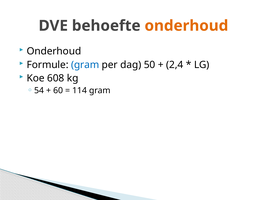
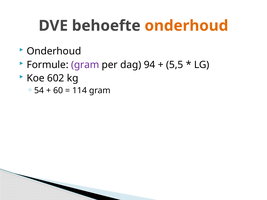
gram at (85, 65) colour: blue -> purple
50: 50 -> 94
2,4: 2,4 -> 5,5
608: 608 -> 602
